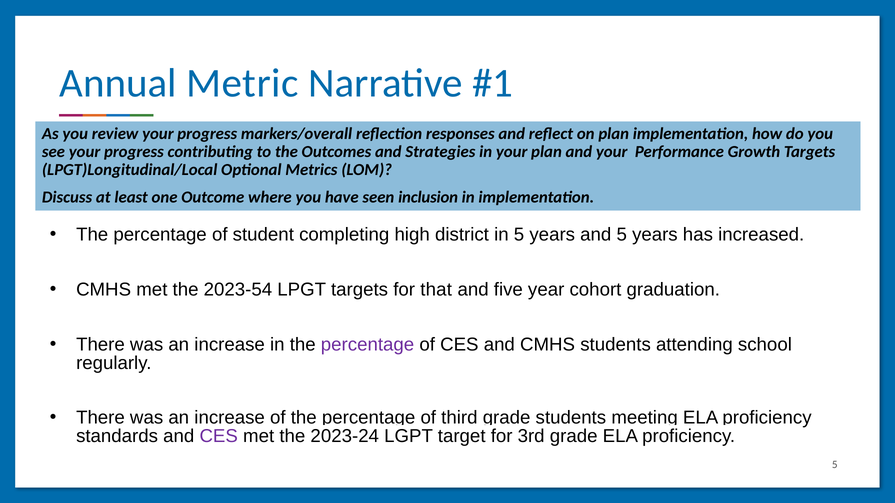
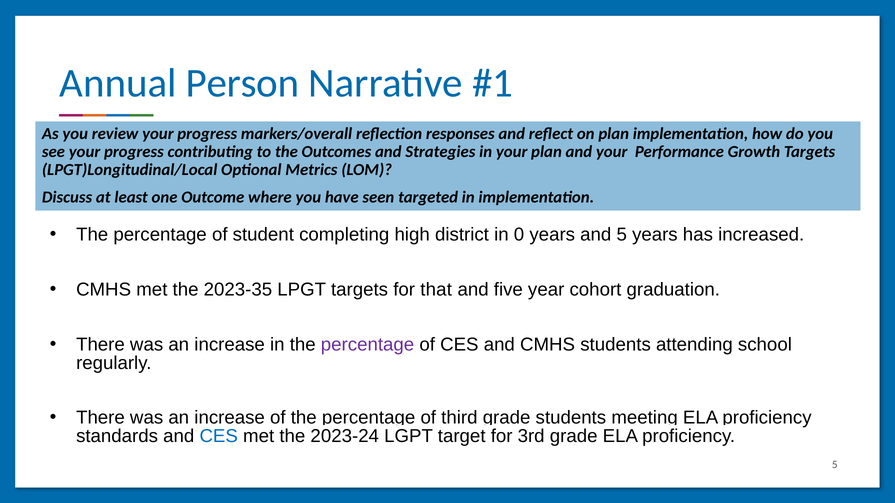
Metric: Metric -> Person
inclusion: inclusion -> targeted
in 5: 5 -> 0
2023-54: 2023-54 -> 2023-35
CES at (219, 436) colour: purple -> blue
